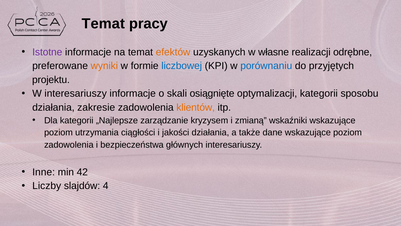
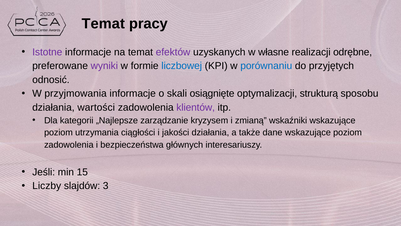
efektów colour: orange -> purple
wyniki colour: orange -> purple
projektu: projektu -> odnosić
W interesariuszy: interesariuszy -> przyjmowania
optymalizacji kategorii: kategorii -> strukturą
zakresie: zakresie -> wartości
klientów colour: orange -> purple
Inne: Inne -> Jeśli
42: 42 -> 15
4: 4 -> 3
